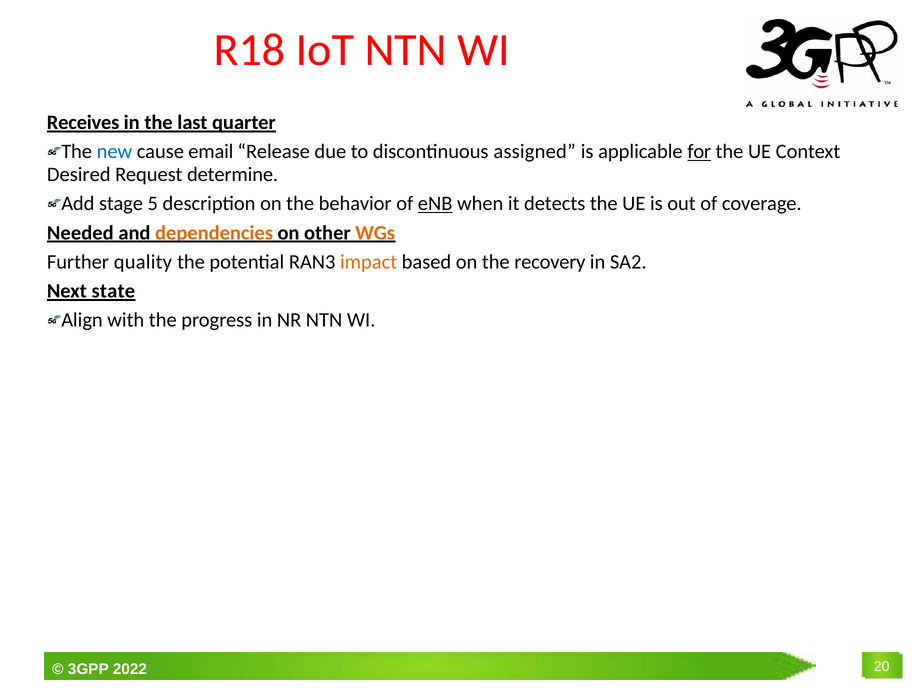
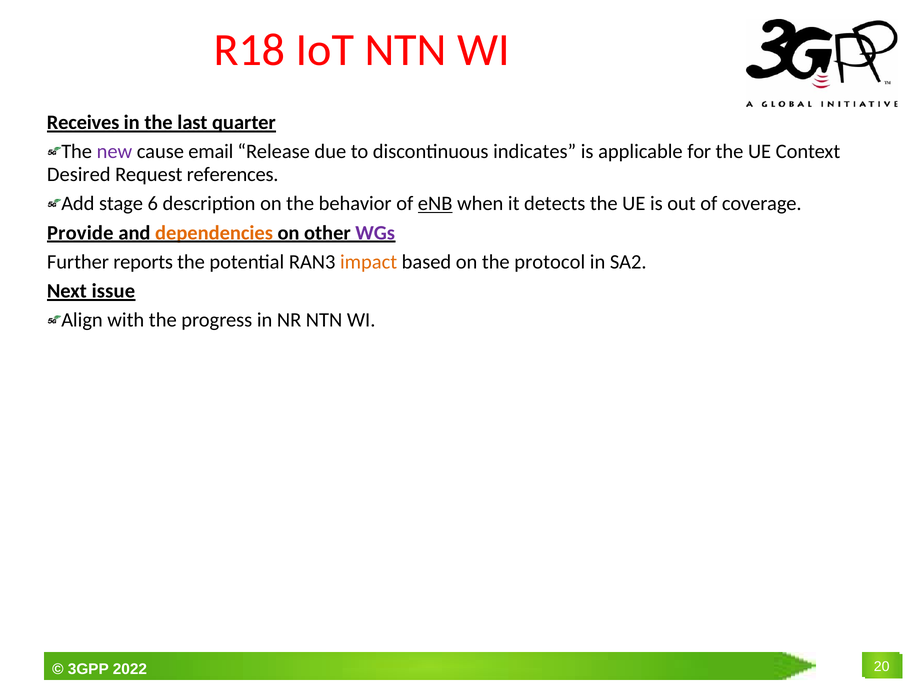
new colour: blue -> purple
assigned: assigned -> indicates
for underline: present -> none
determine: determine -> references
5: 5 -> 6
Needed: Needed -> Provide
WGs colour: orange -> purple
quality: quality -> reports
recovery: recovery -> protocol
state: state -> issue
